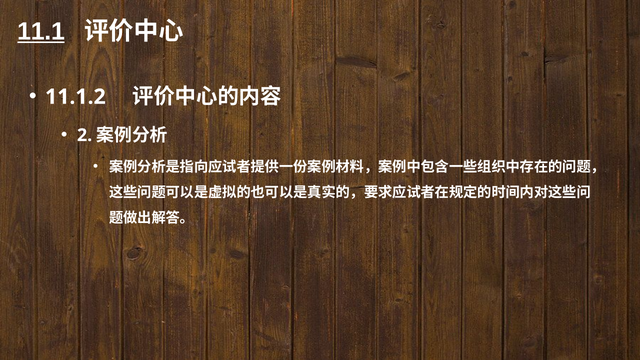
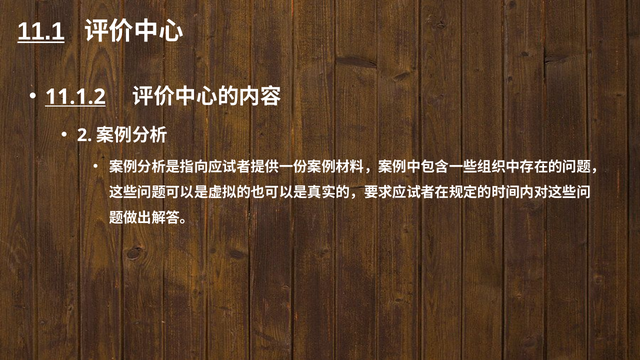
11.1.2 underline: none -> present
